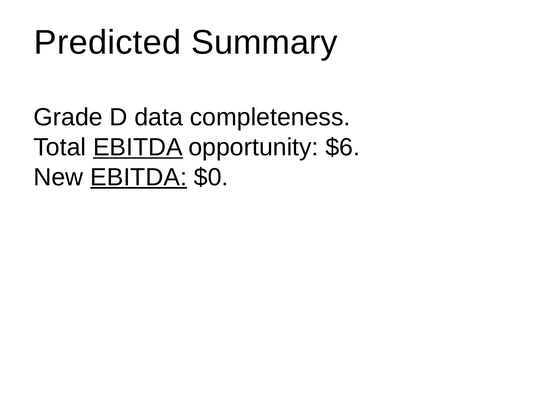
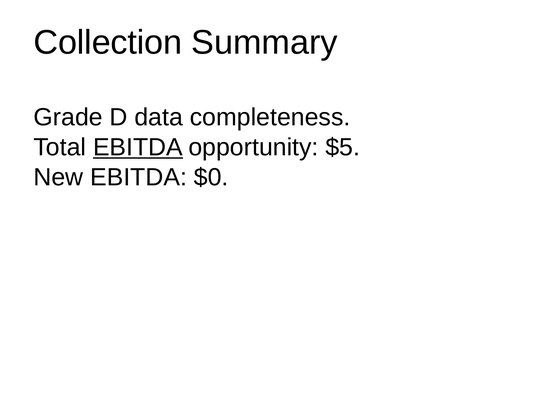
Predicted: Predicted -> Collection
$6: $6 -> $5
EBITDA at (139, 177) underline: present -> none
